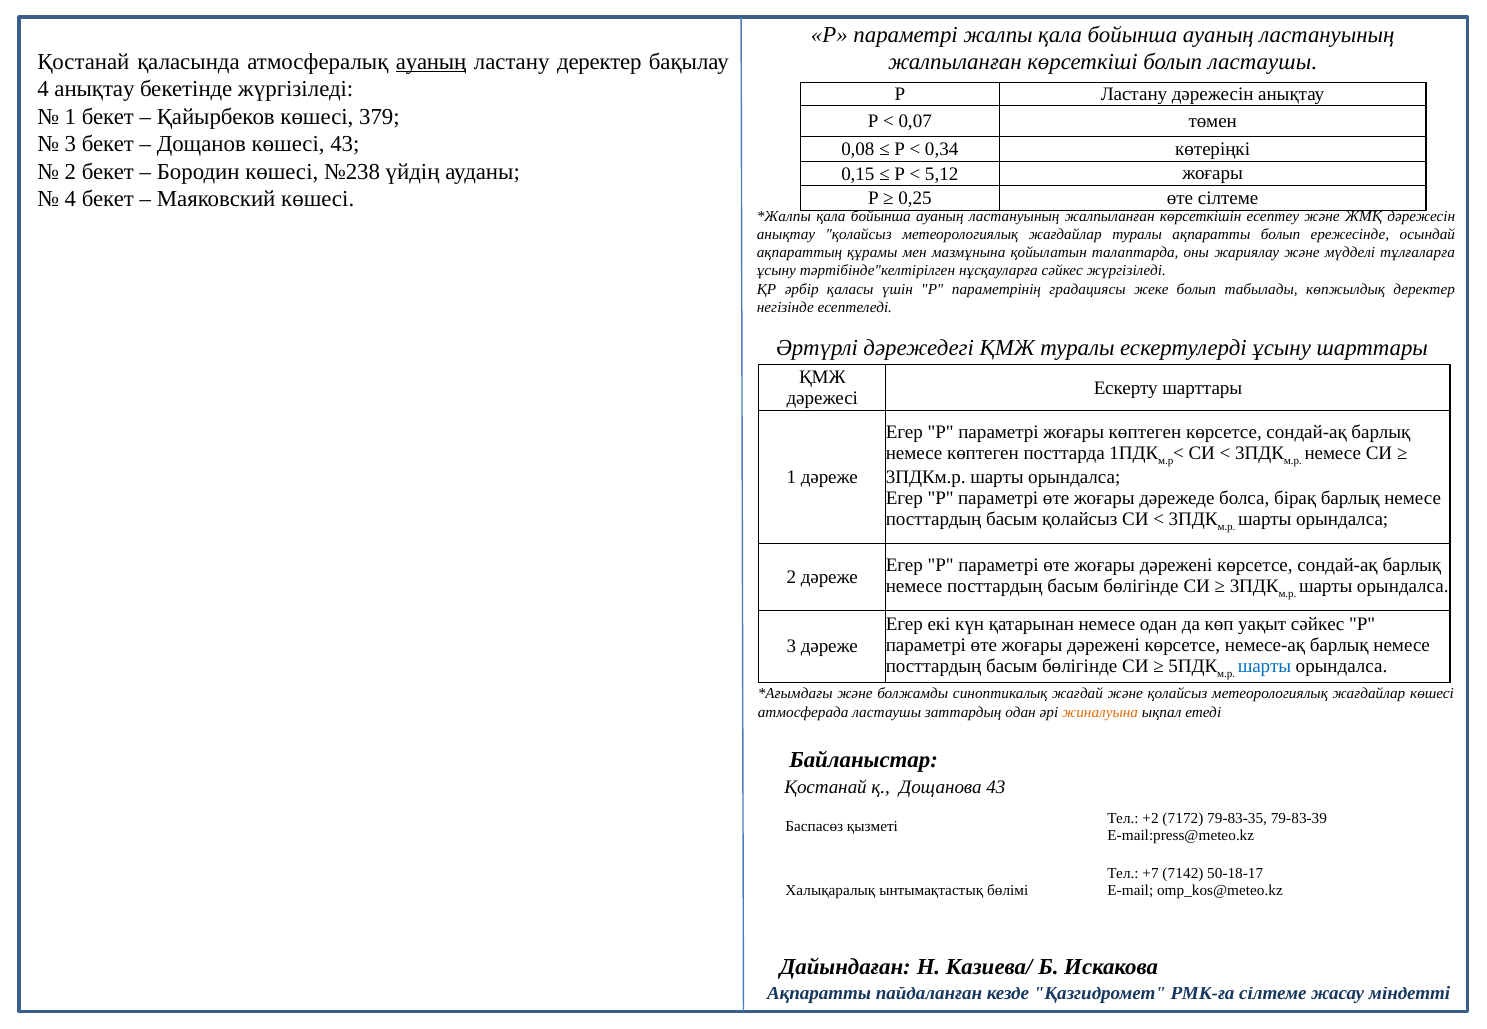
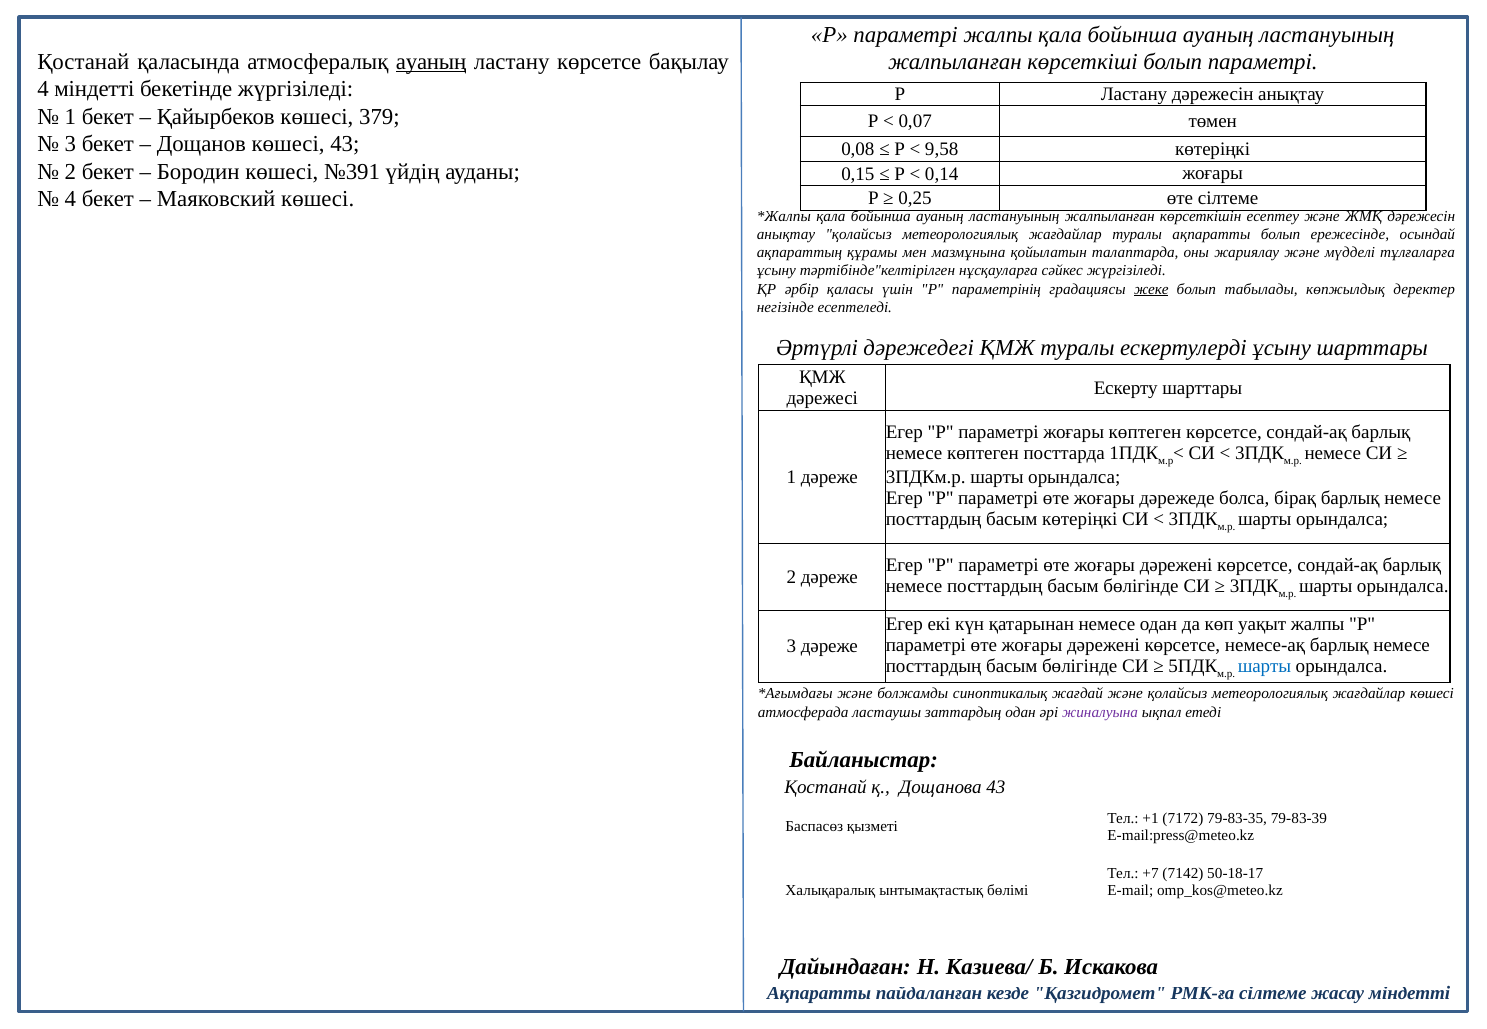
ластану деректер: деректер -> көрсетсе
болып ластаушы: ластаушы -> параметрі
4 анықтау: анықтау -> міндетті
0,34: 0,34 -> 9,58
№238: №238 -> №391
5,12: 5,12 -> 0,14
жеке underline: none -> present
басым қолайсыз: қолайсыз -> көтеріңкі
уақыт сәйкес: сәйкес -> жалпы
жиналуына colour: orange -> purple
+2: +2 -> +1
